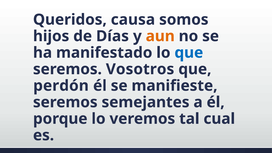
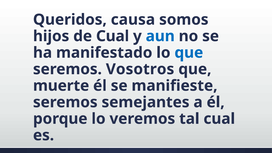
de Días: Días -> Cual
aun colour: orange -> blue
perdón: perdón -> muerte
